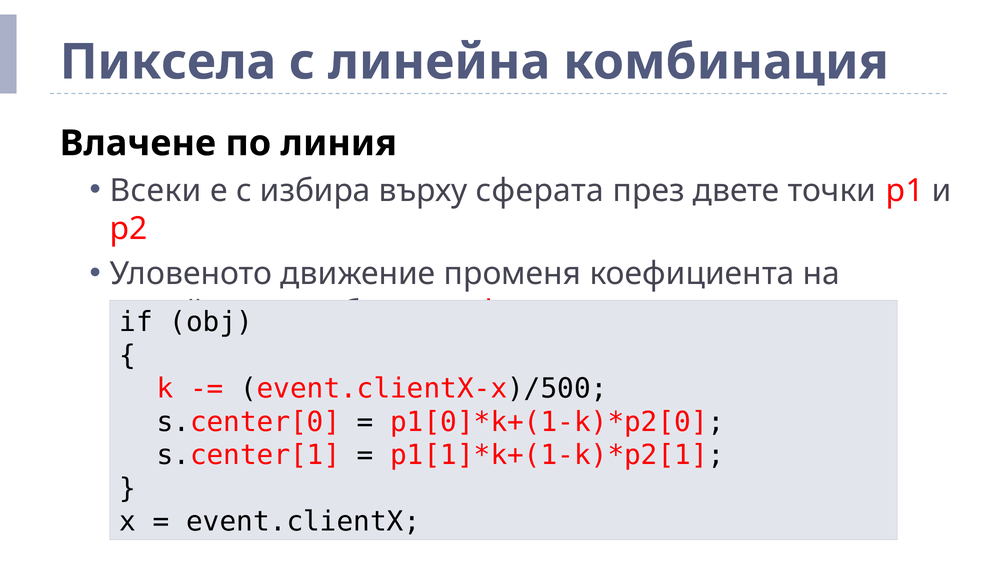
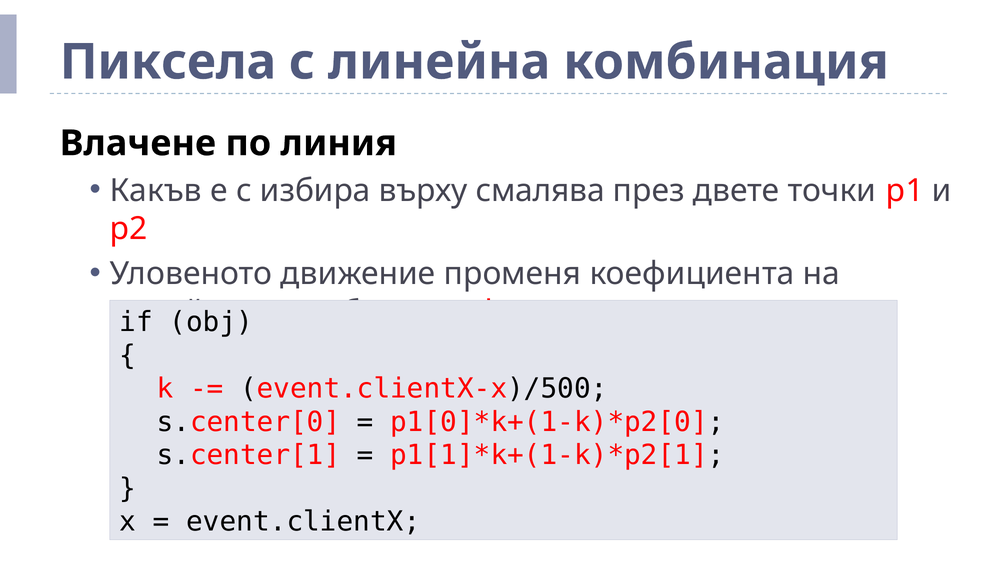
Всеки: Всеки -> Какъв
сферата: сферата -> смалява
